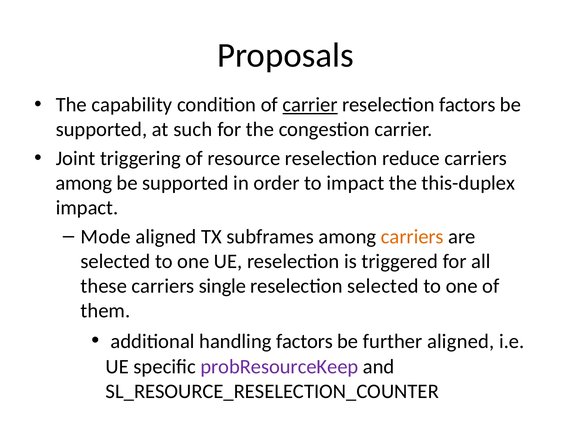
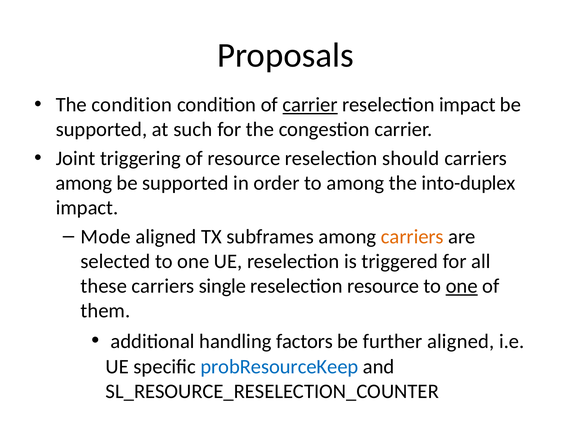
The capability: capability -> condition
reselection factors: factors -> impact
reduce: reduce -> should
to impact: impact -> among
this-duplex: this-duplex -> into-duplex
reselection selected: selected -> resource
one at (462, 286) underline: none -> present
probResourceKeep colour: purple -> blue
